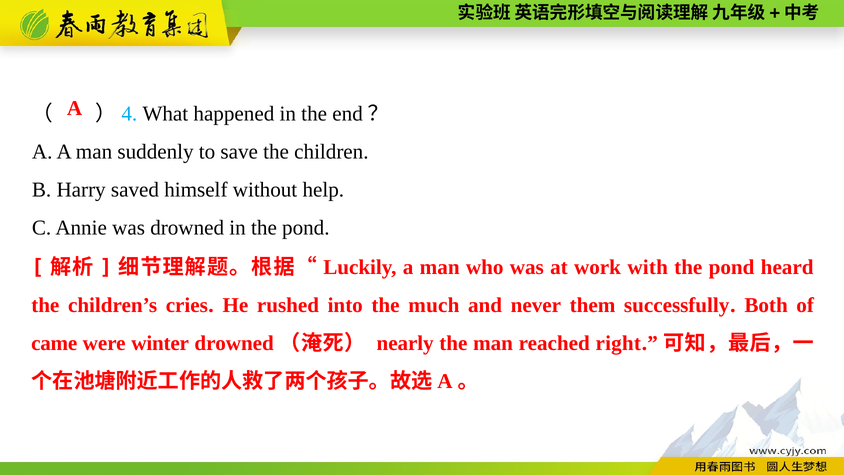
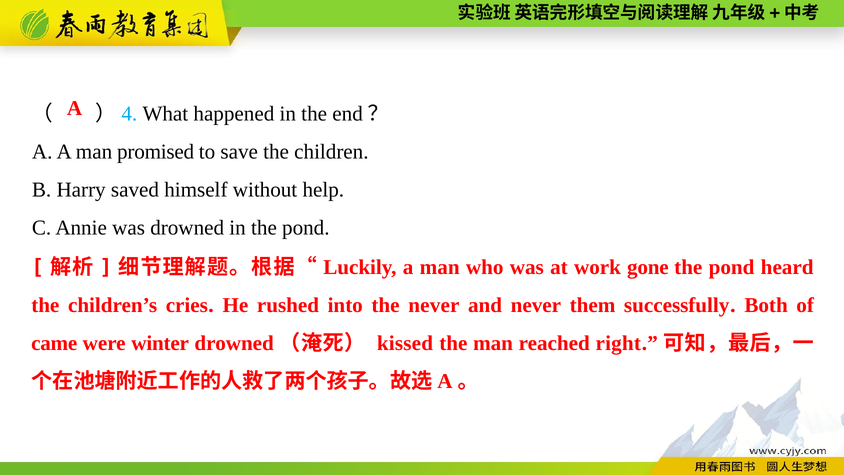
suddenly: suddenly -> promised
with: with -> gone
the much: much -> never
nearly: nearly -> kissed
